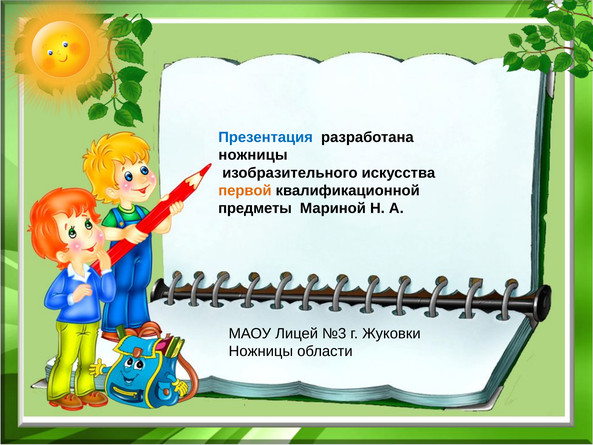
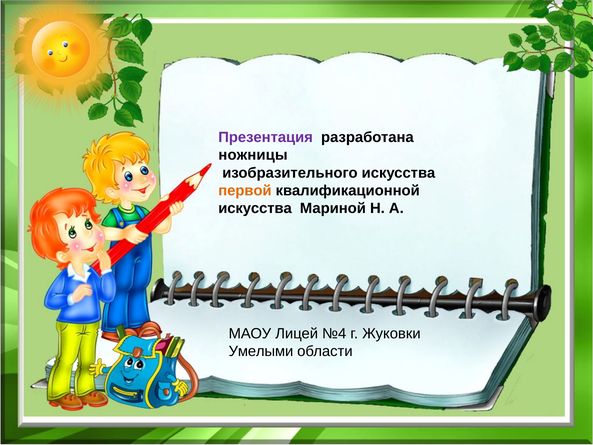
Презентация colour: blue -> purple
предметы at (255, 208): предметы -> искусства
№3: №3 -> №4
Ножницы at (261, 351): Ножницы -> Умелыми
